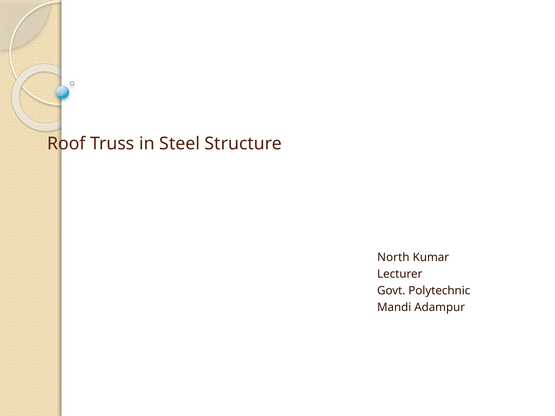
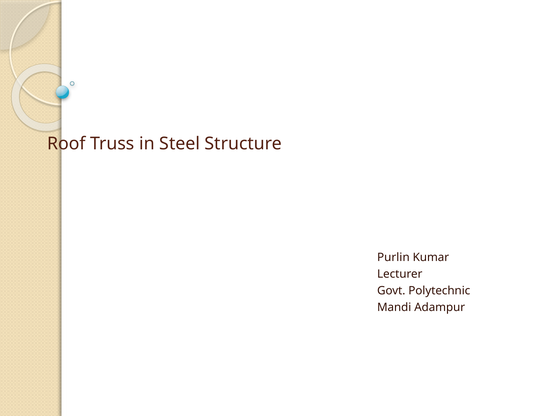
North: North -> Purlin
